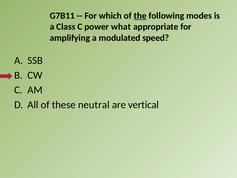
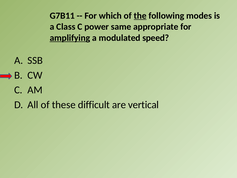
what: what -> same
amplifying underline: none -> present
neutral: neutral -> difficult
